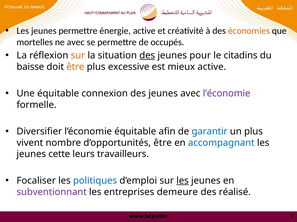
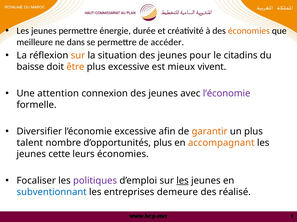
énergie active: active -> durée
mortelles: mortelles -> meilleure
ne avec: avec -> dans
occupés: occupés -> accéder
des at (147, 56) underline: present -> none
mieux active: active -> vivent
Une équitable: équitable -> attention
l’économie équitable: équitable -> excessive
garantir colour: blue -> orange
vivent: vivent -> talent
d’opportunités être: être -> plus
accompagnant colour: blue -> orange
leurs travailleurs: travailleurs -> économies
politiques colour: blue -> purple
subventionnant colour: purple -> blue
